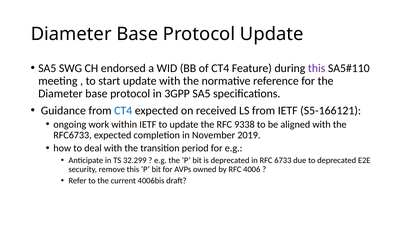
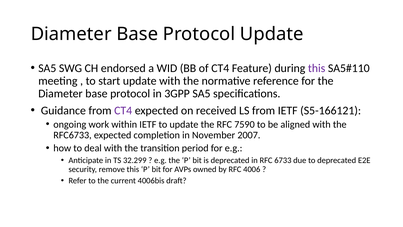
CT4 at (123, 110) colour: blue -> purple
9338: 9338 -> 7590
2019: 2019 -> 2007
